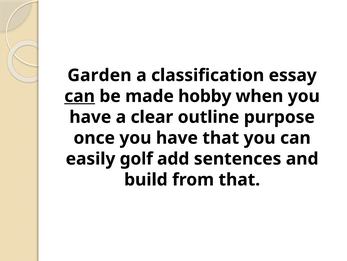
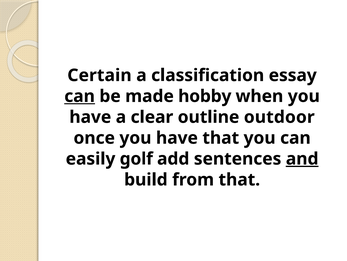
Garden: Garden -> Certain
purpose: purpose -> outdoor
and underline: none -> present
